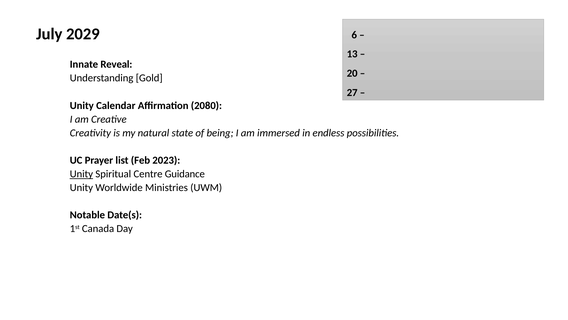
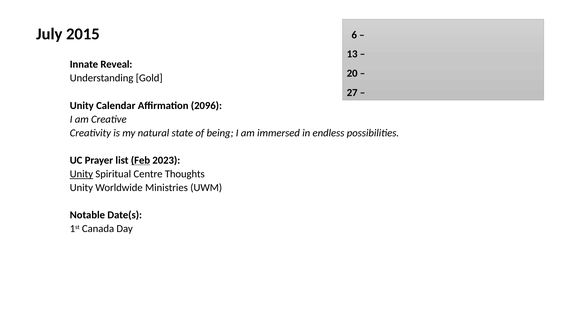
2029: 2029 -> 2015
2080: 2080 -> 2096
Feb underline: none -> present
Guidance: Guidance -> Thoughts
